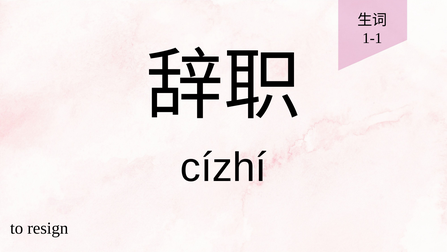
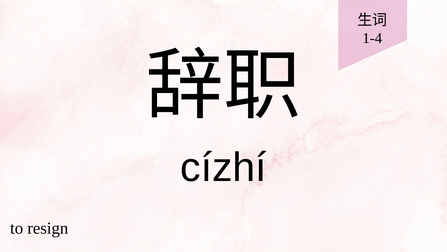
1-1: 1-1 -> 1-4
